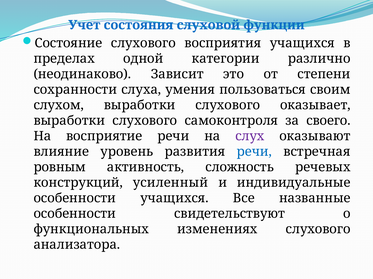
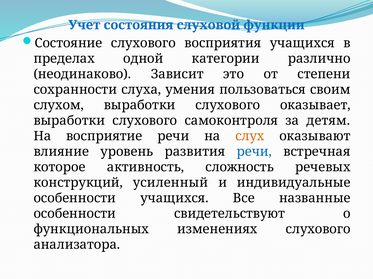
своего: своего -> детям
слух colour: purple -> orange
ровным: ровным -> которое
